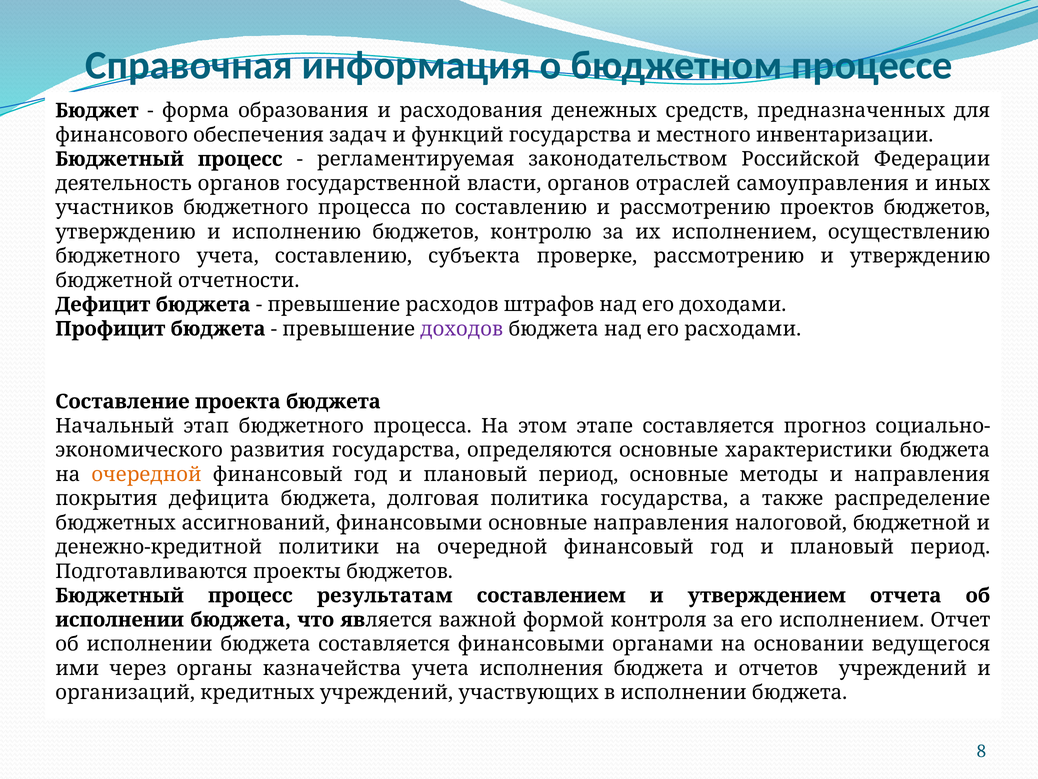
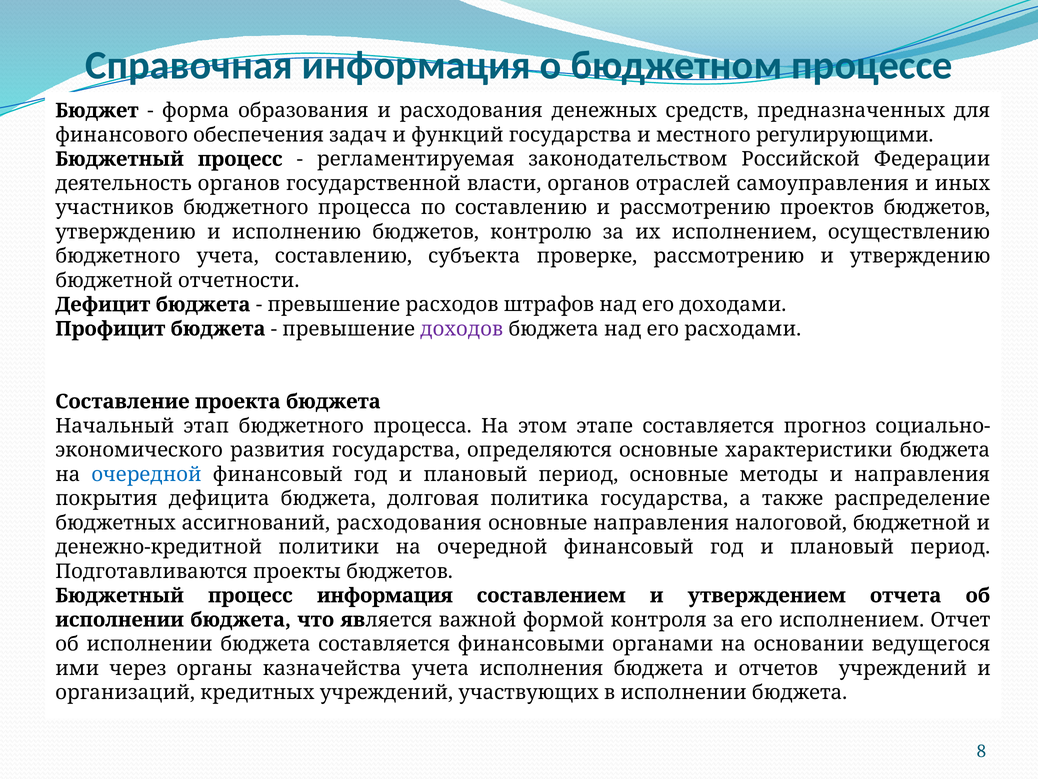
инвентаризации: инвентаризации -> регулирующими
очередной at (146, 474) colour: orange -> blue
ассигнований финансовыми: финансовыми -> расходования
процесс результатам: результатам -> информация
